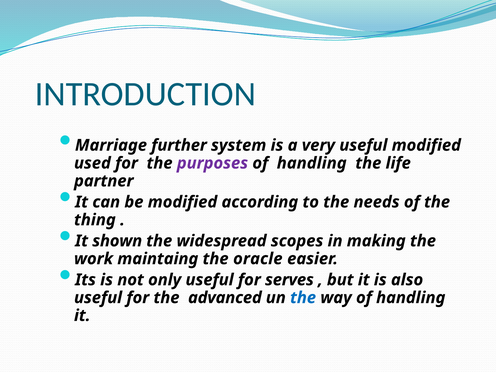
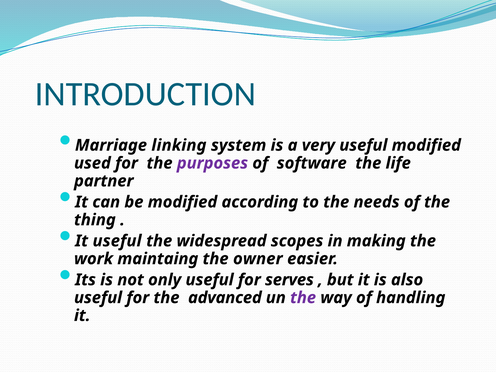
further: further -> linking
handling at (312, 163): handling -> software
It shown: shown -> useful
oracle: oracle -> owner
the at (303, 298) colour: blue -> purple
